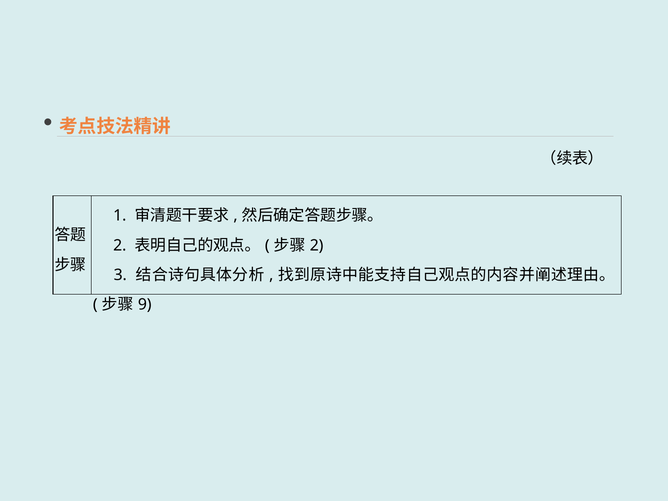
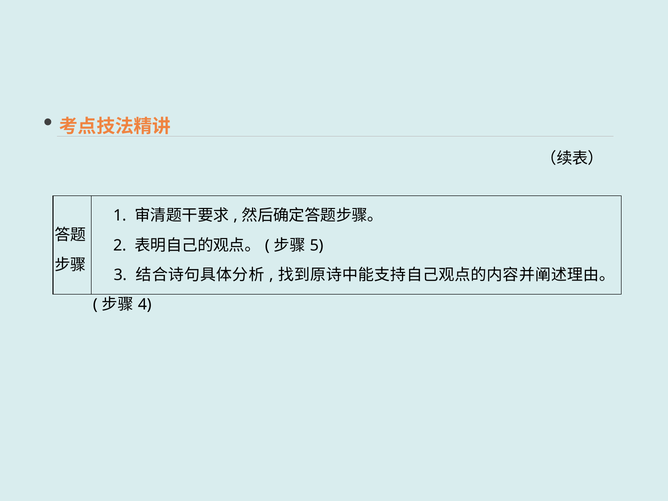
2 at (317, 245): 2 -> 5
9: 9 -> 4
